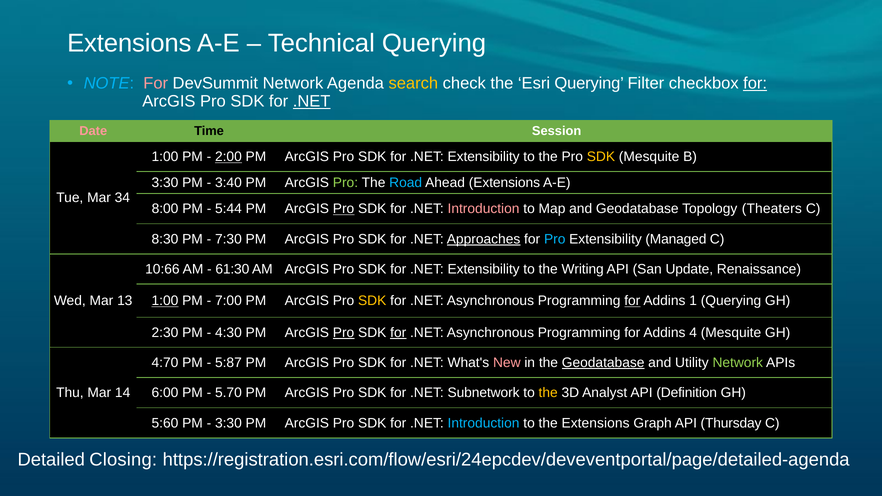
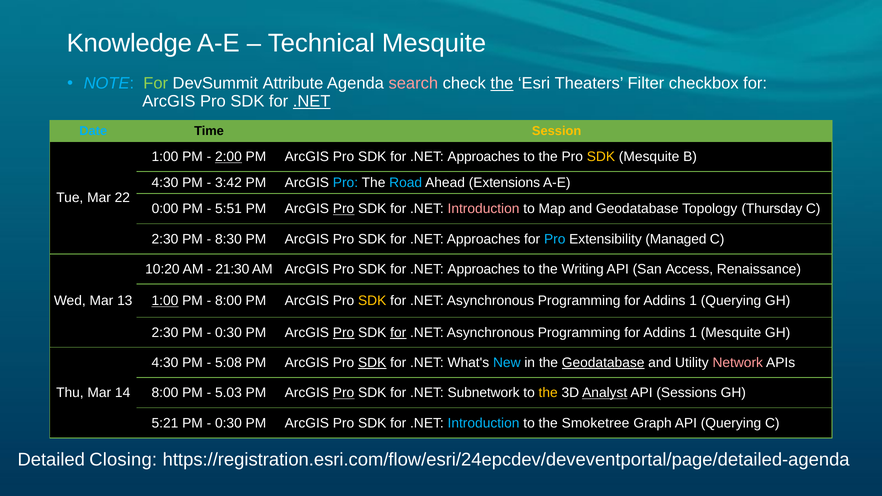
Extensions at (129, 43): Extensions -> Knowledge
Technical Querying: Querying -> Mesquite
For at (156, 83) colour: pink -> light green
DevSummit Network: Network -> Attribute
search colour: yellow -> pink
the at (502, 83) underline: none -> present
Esri Querying: Querying -> Theaters
for at (755, 83) underline: present -> none
Date colour: pink -> light blue
Session colour: white -> yellow
Extensibility at (484, 157): Extensibility -> Approaches
3:30 at (165, 183): 3:30 -> 4:30
3:40: 3:40 -> 3:42
Pro at (345, 183) colour: light green -> light blue
34: 34 -> 22
8:00: 8:00 -> 0:00
5:44: 5:44 -> 5:51
Theaters: Theaters -> Thursday
8:30 at (165, 239): 8:30 -> 2:30
7:30: 7:30 -> 8:30
Approaches at (484, 239) underline: present -> none
10:66: 10:66 -> 10:20
61:30: 61:30 -> 21:30
Extensibility at (484, 269): Extensibility -> Approaches
Update: Update -> Access
7:00 at (228, 301): 7:00 -> 8:00
for at (632, 301) underline: present -> none
4:30 at (228, 333): 4:30 -> 0:30
4 at (693, 333): 4 -> 1
4:70 at (165, 363): 4:70 -> 4:30
5:87: 5:87 -> 5:08
SDK at (372, 363) underline: none -> present
New colour: pink -> light blue
Network at (738, 363) colour: light green -> pink
6:00 at (165, 393): 6:00 -> 8:00
5.70: 5.70 -> 5.03
Pro at (344, 393) underline: none -> present
Analyst underline: none -> present
Definition: Definition -> Sessions
5:60: 5:60 -> 5:21
3:30 at (228, 423): 3:30 -> 0:30
the Extensions: Extensions -> Smoketree
API Thursday: Thursday -> Querying
